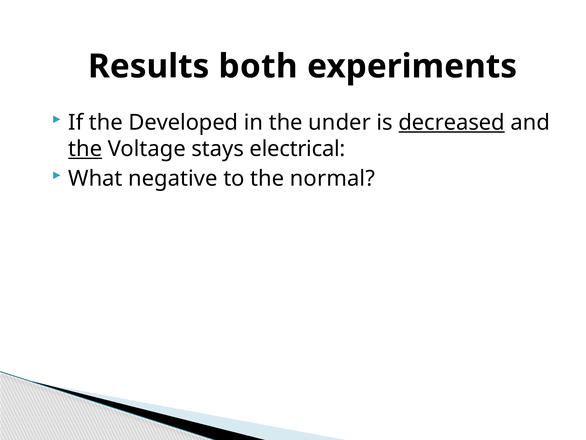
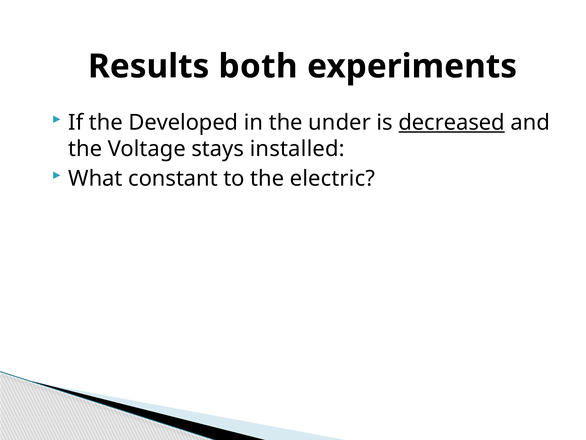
the at (85, 149) underline: present -> none
electrical: electrical -> installed
negative: negative -> constant
normal: normal -> electric
